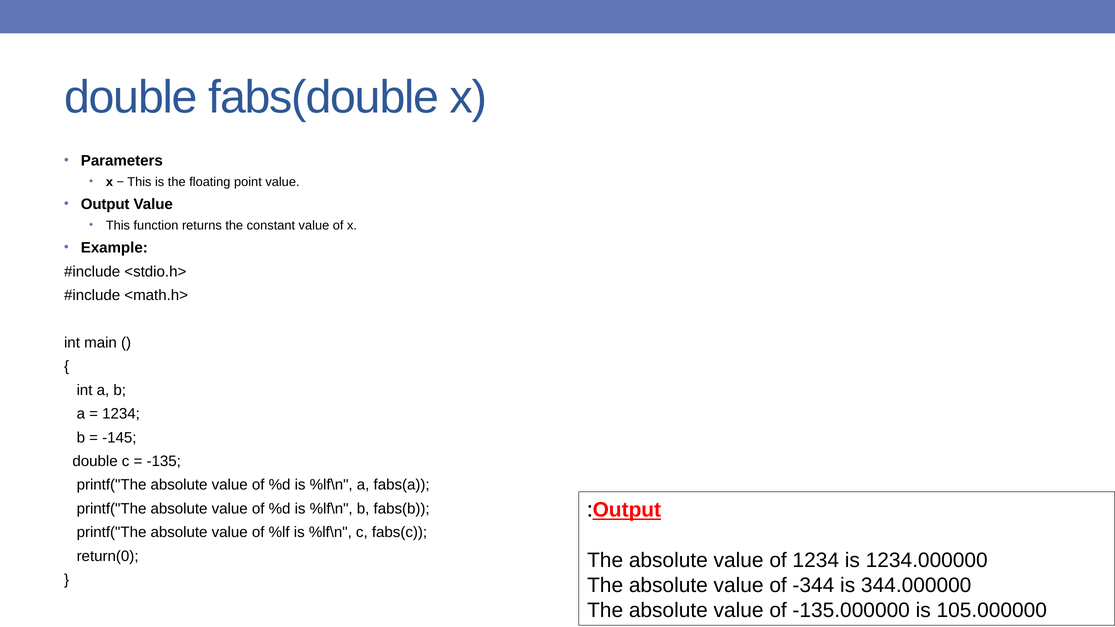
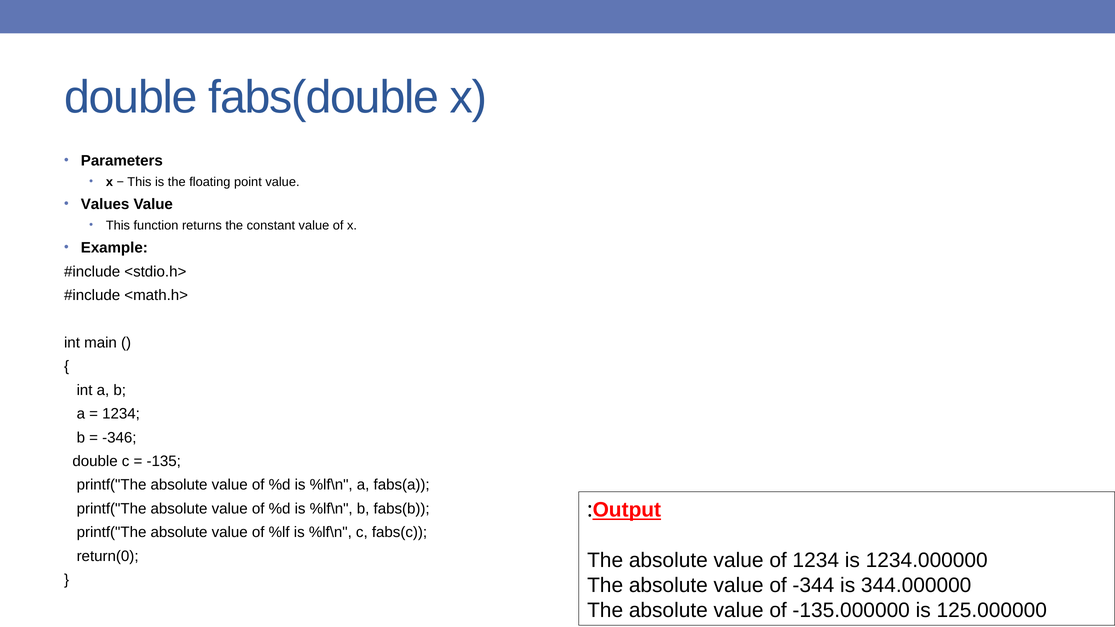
Output at (105, 204): Output -> Values
-145: -145 -> -346
105.000000: 105.000000 -> 125.000000
